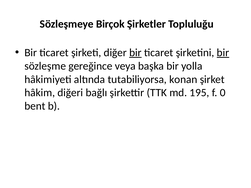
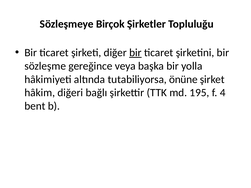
bir at (223, 53) underline: present -> none
konan: konan -> önüne
0: 0 -> 4
